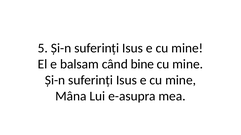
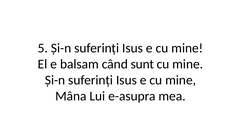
bine: bine -> sunt
